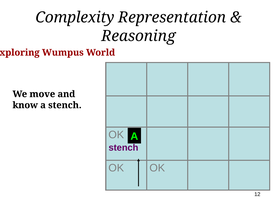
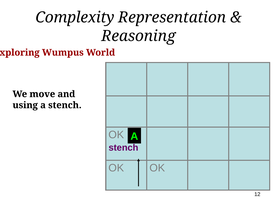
know: know -> using
